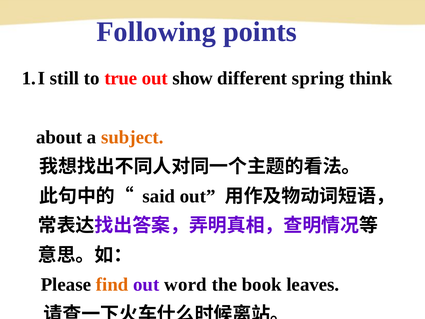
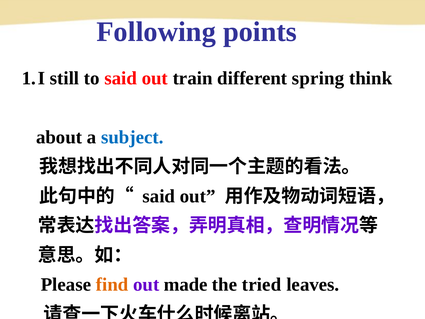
to true: true -> said
show: show -> train
subject colour: orange -> blue
word: word -> made
book: book -> tried
